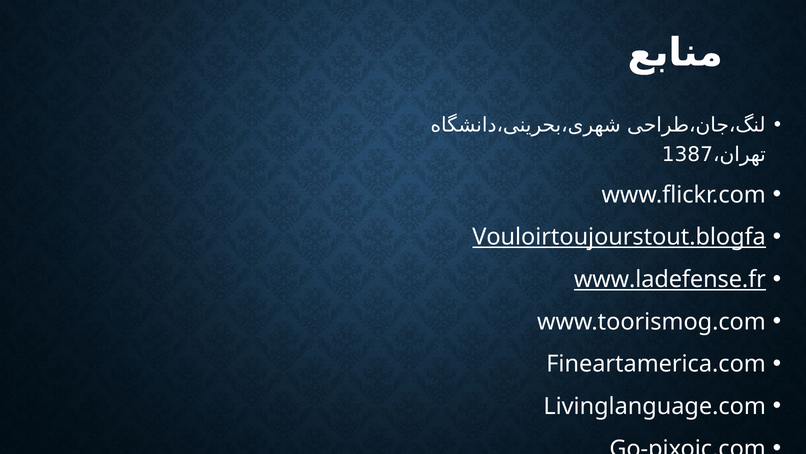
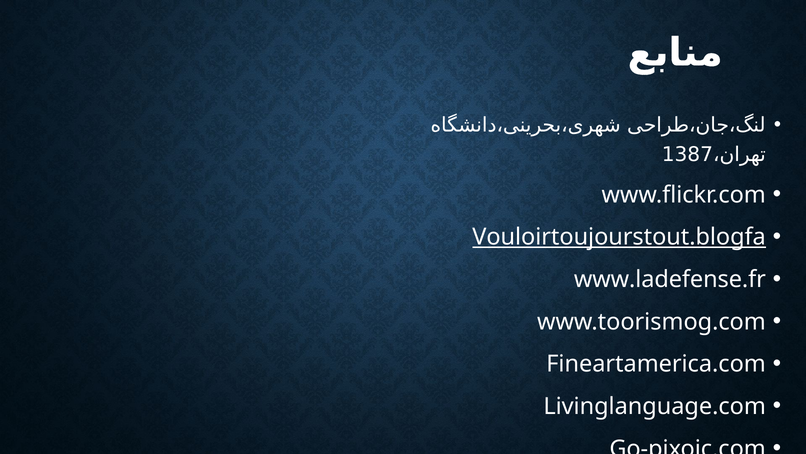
www.ladefense.fr underline: present -> none
